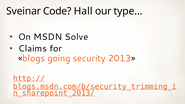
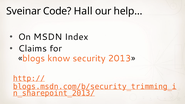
type…: type… -> help…
Solve: Solve -> Index
going: going -> know
